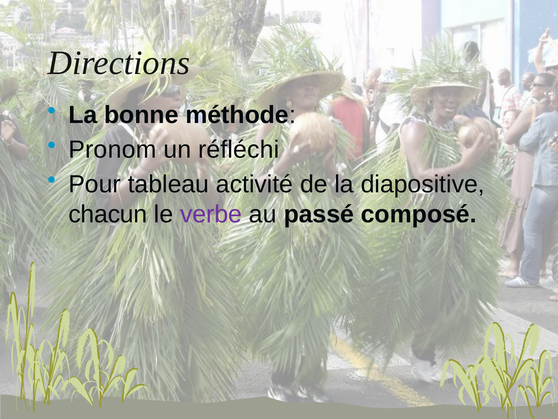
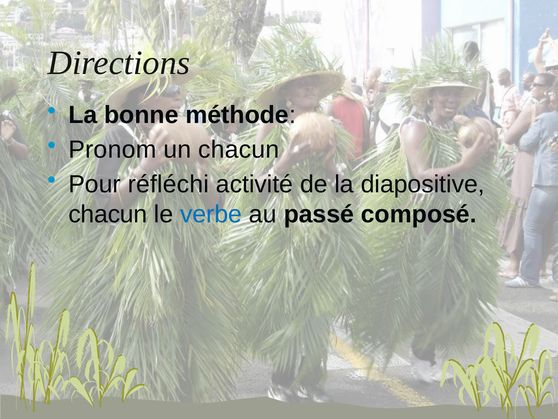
un réfléchi: réfléchi -> chacun
tableau: tableau -> réfléchi
verbe colour: purple -> blue
